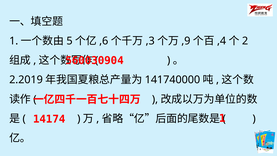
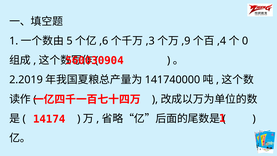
2: 2 -> 0
